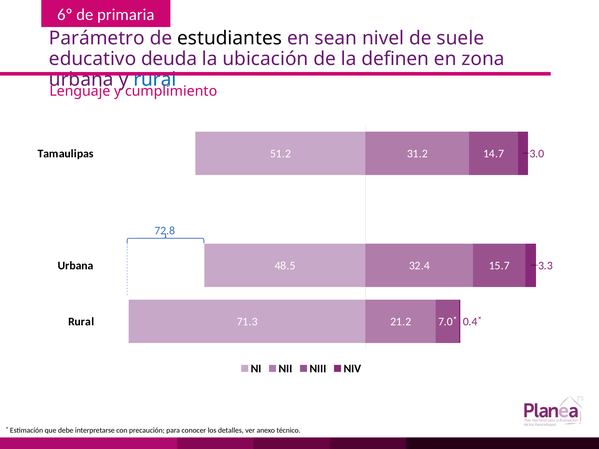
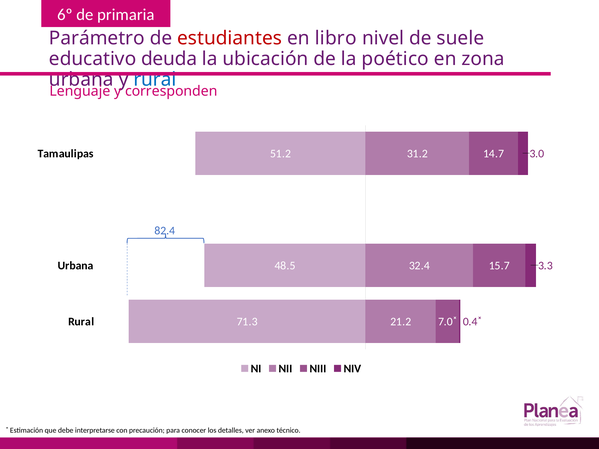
estudiantes colour: black -> red
sean: sean -> libro
definen: definen -> poético
cumplimiento: cumplimiento -> corresponden
72.8: 72.8 -> 82.4
